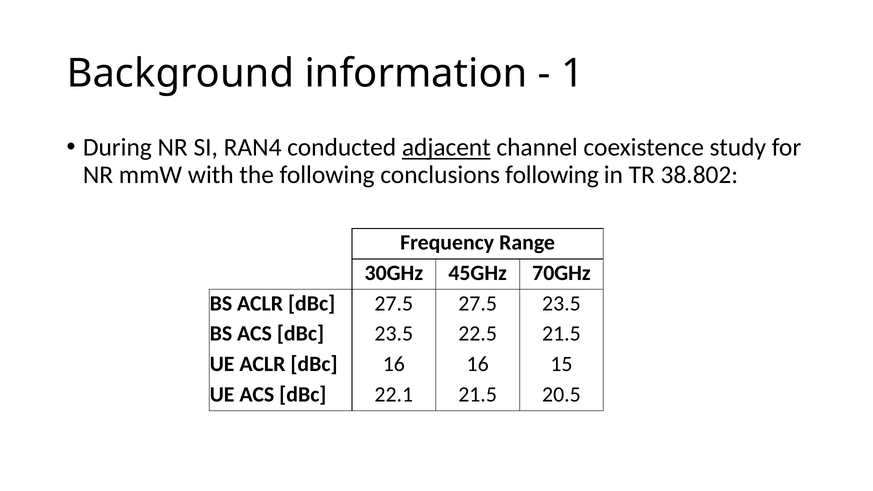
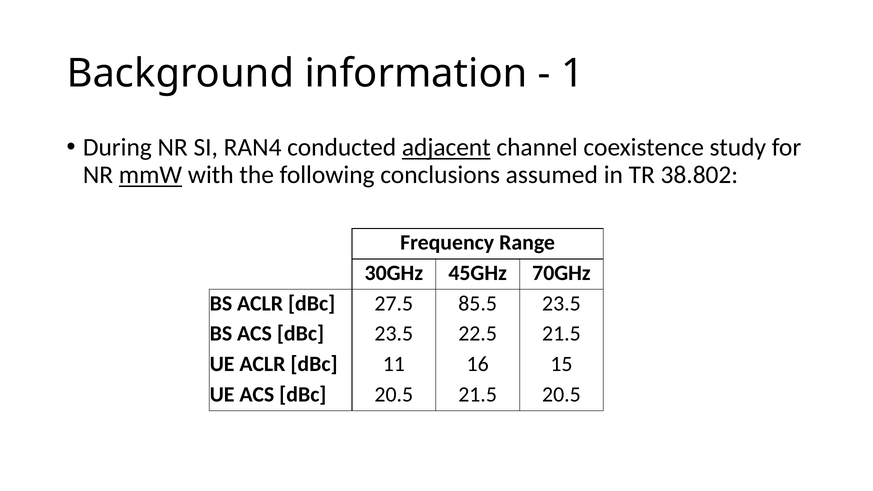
mmW underline: none -> present
conclusions following: following -> assumed
27.5 27.5: 27.5 -> 85.5
dBc 16: 16 -> 11
dBc 22.1: 22.1 -> 20.5
